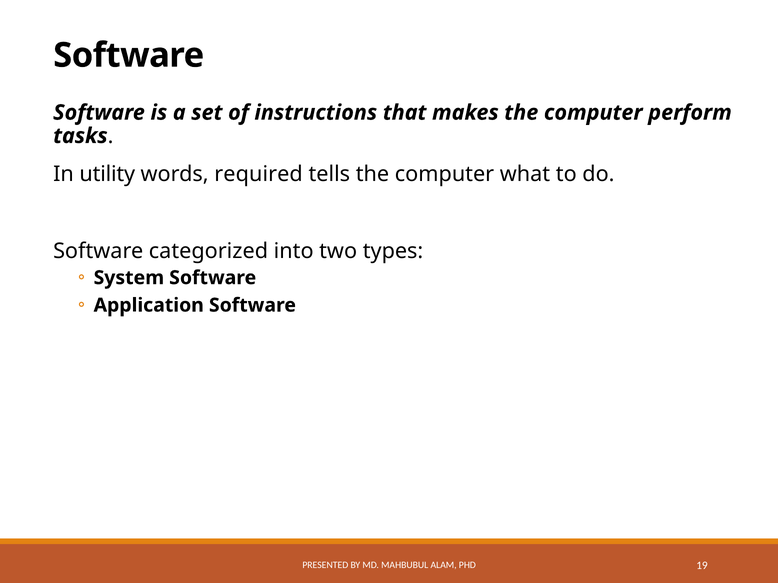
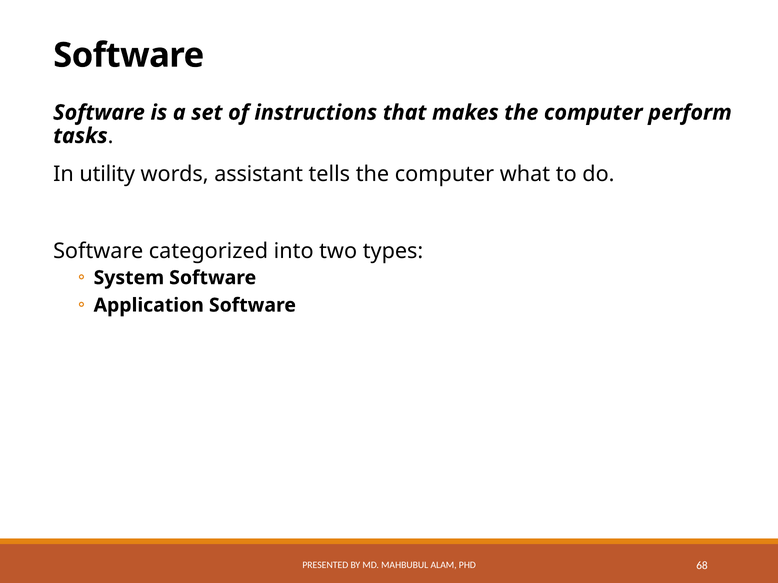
required: required -> assistant
19: 19 -> 68
